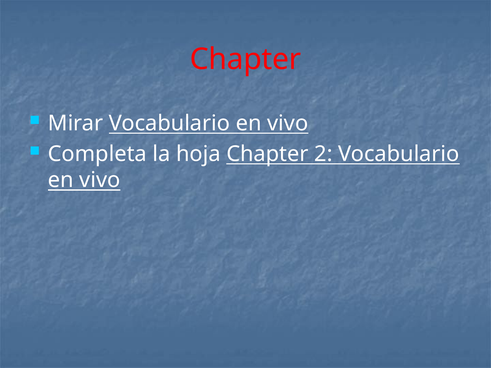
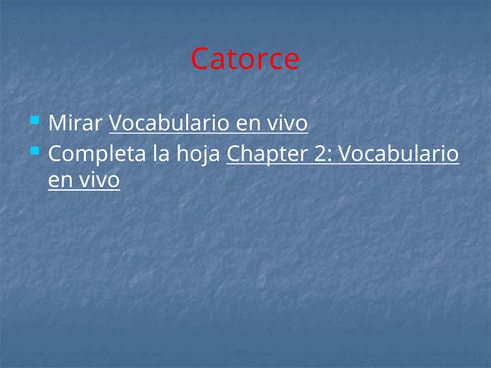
Chapter at (246, 59): Chapter -> Catorce
